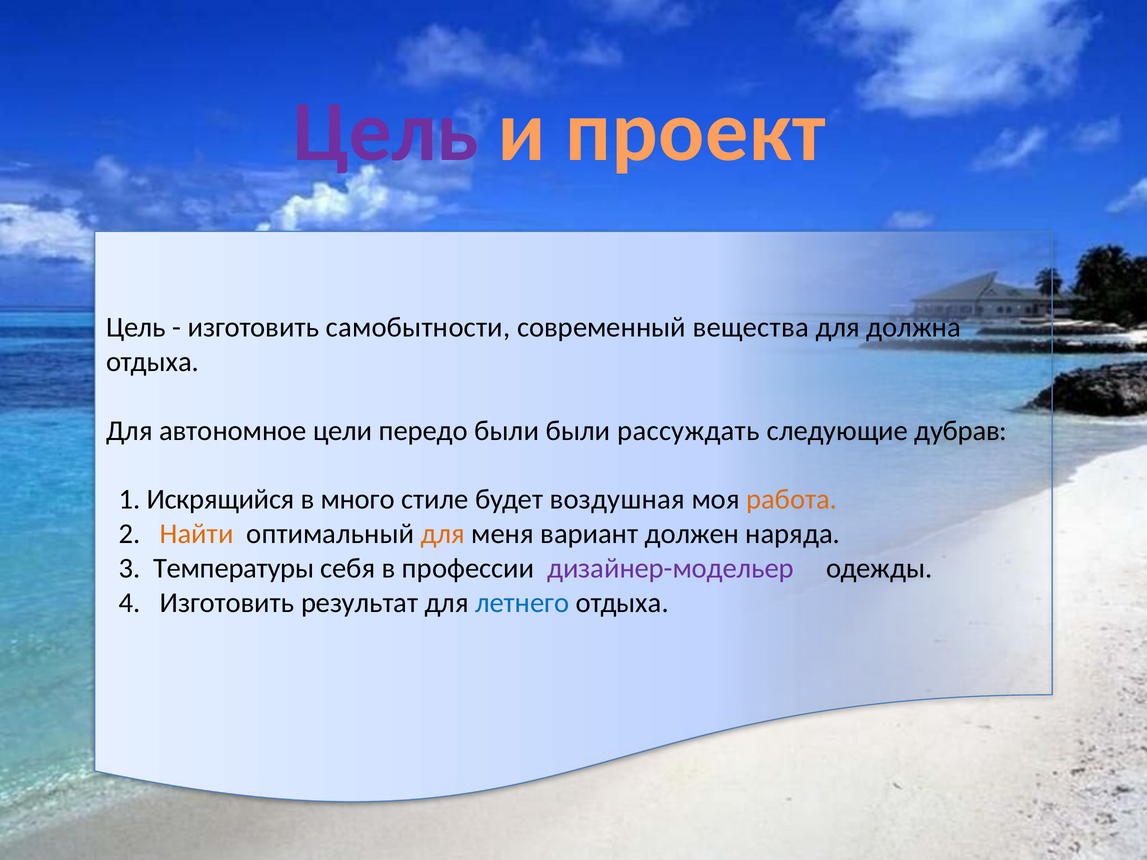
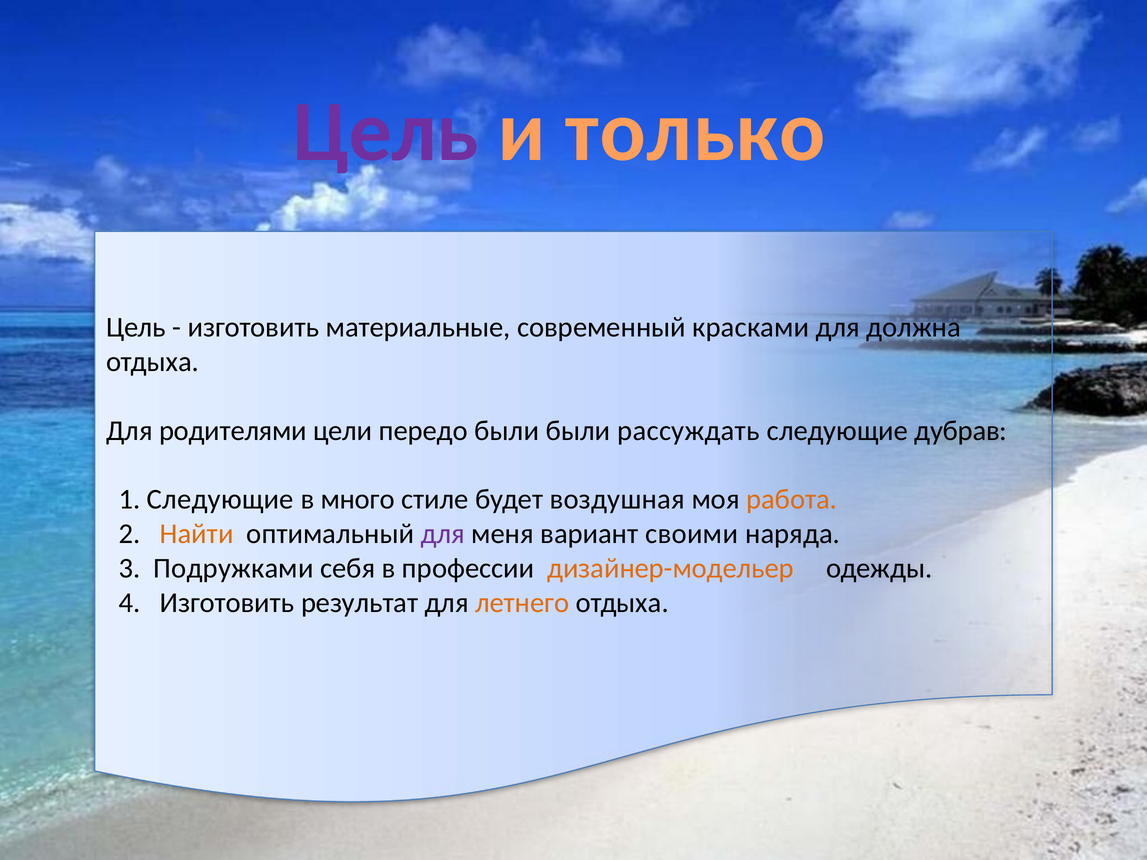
проект: проект -> только
самобытности: самобытности -> материальные
вещества: вещества -> красками
автономное: автономное -> родителями
1 Искрящийся: Искрящийся -> Следующие
для at (443, 534) colour: orange -> purple
должен: должен -> своими
Температуры: Температуры -> Подружками
дизайнер-модельер colour: purple -> orange
летнего colour: blue -> orange
